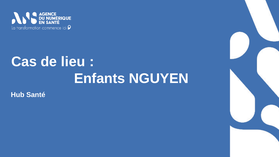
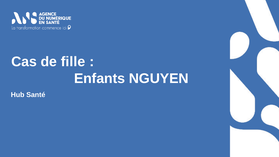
lieu: lieu -> fille
